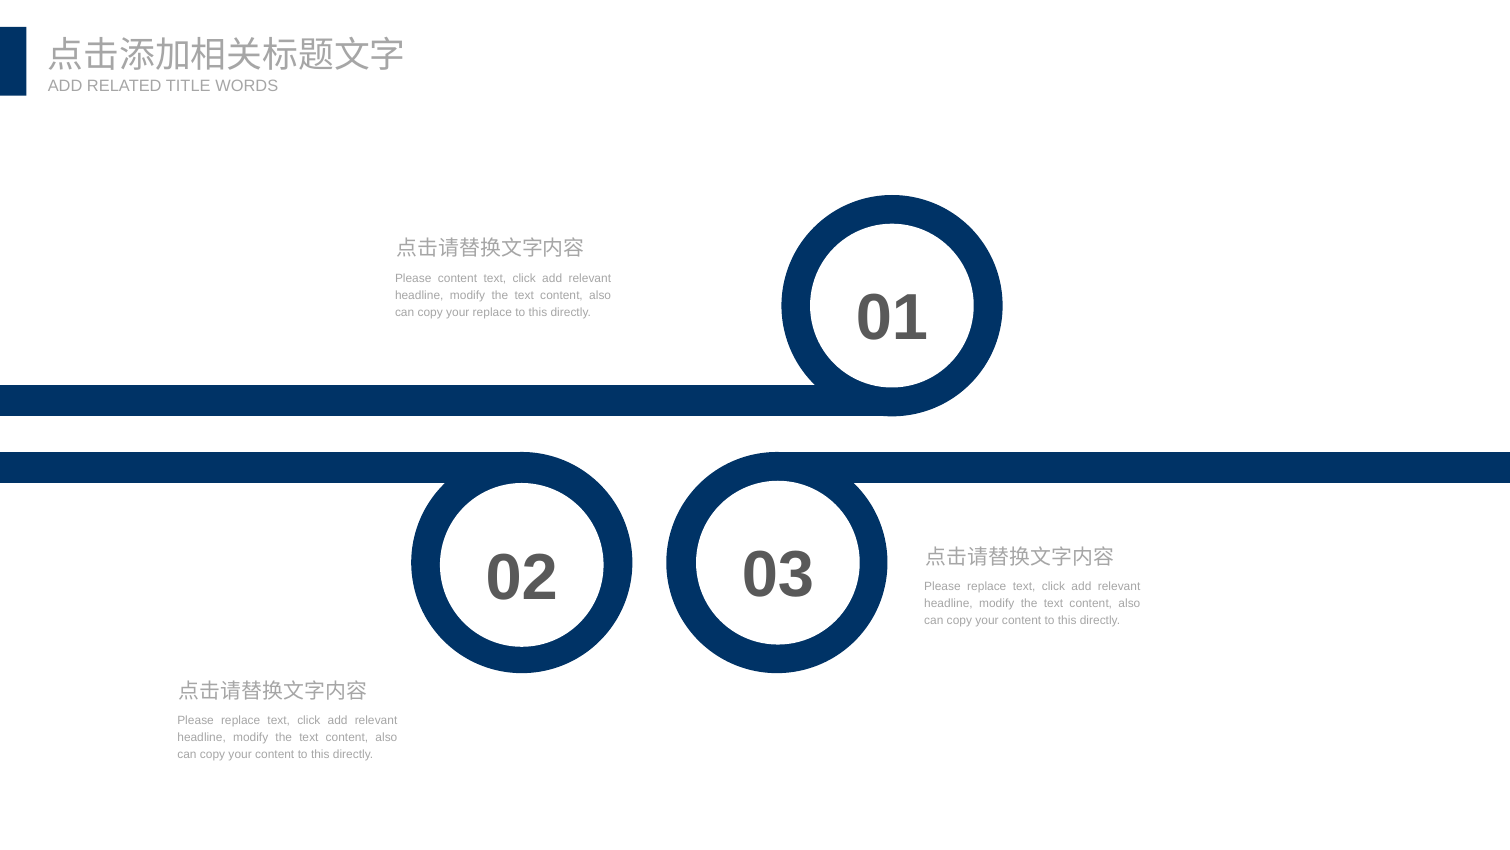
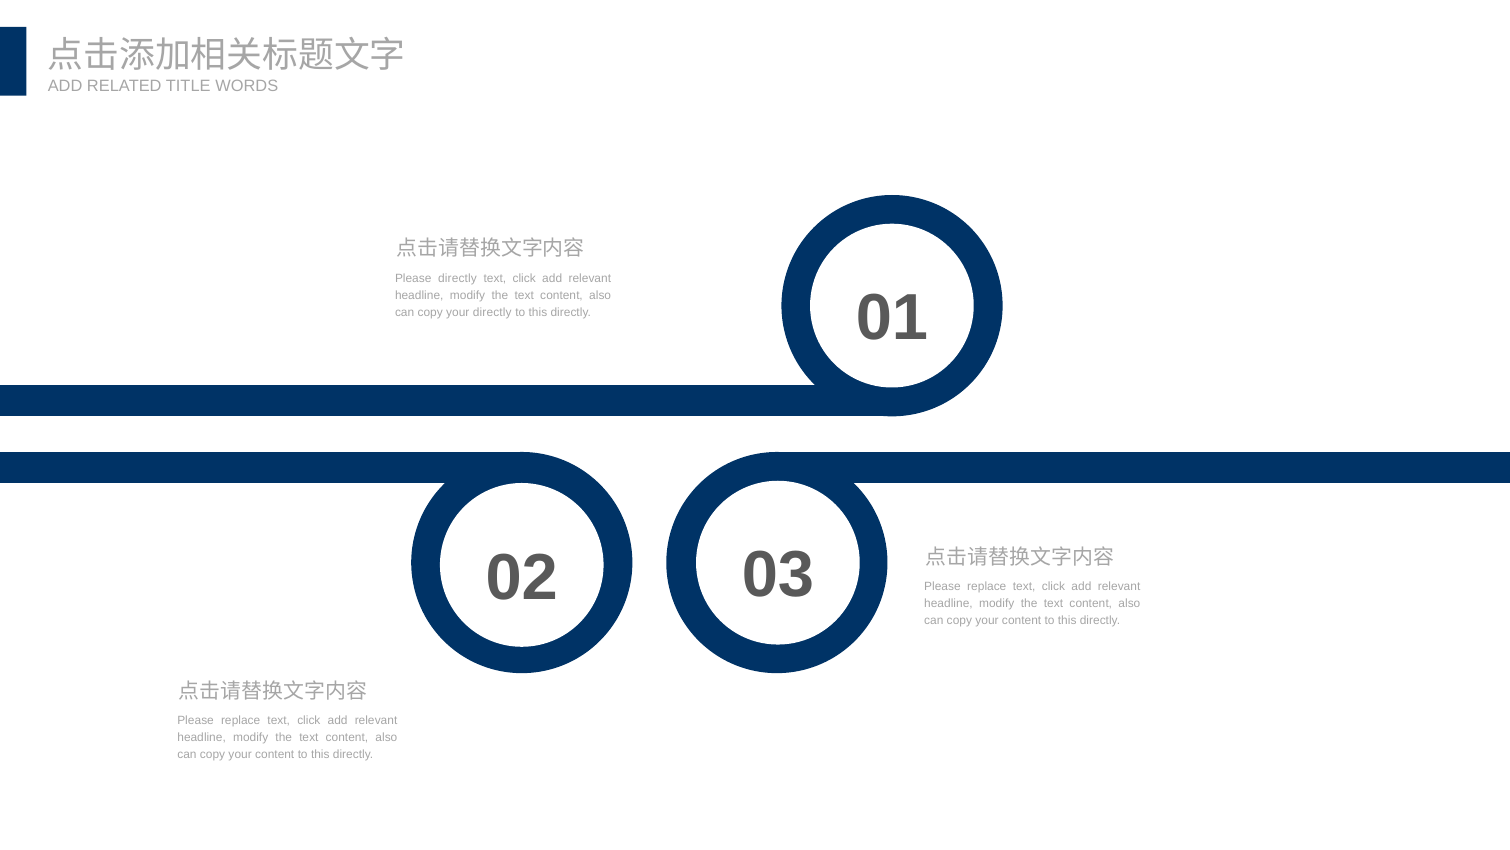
Please content: content -> directly
your replace: replace -> directly
